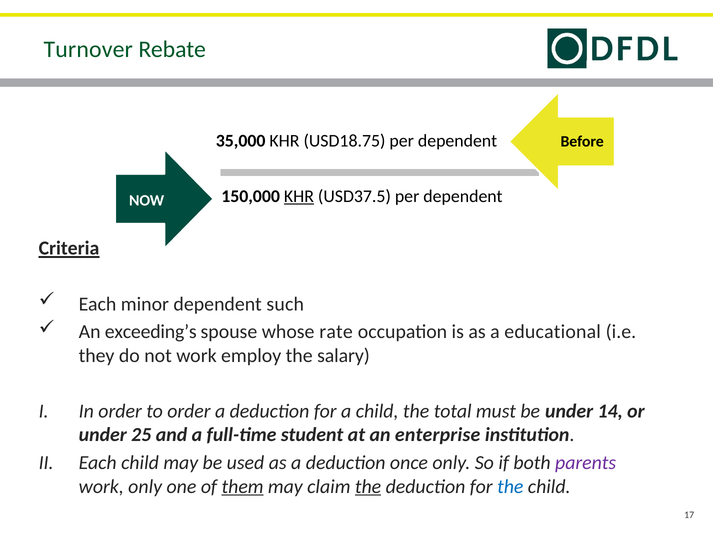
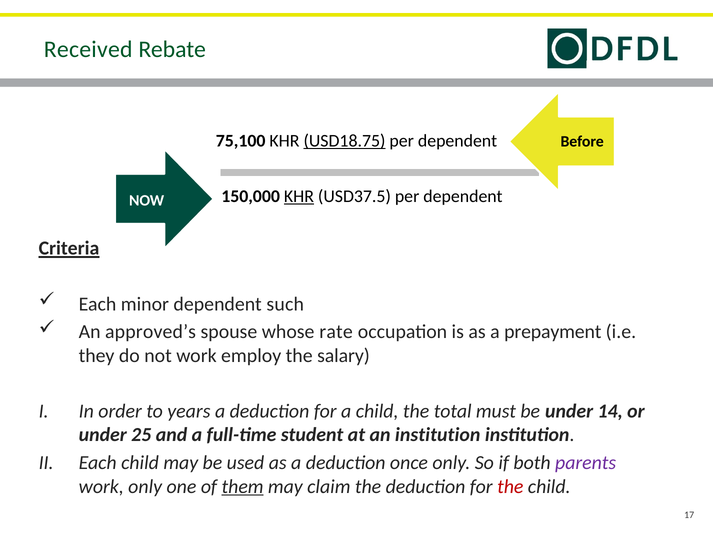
Turnover: Turnover -> Received
35,000: 35,000 -> 75,100
USD18.75 underline: none -> present
exceeding’s: exceeding’s -> approved’s
educational: educational -> prepayment
to order: order -> years
an enterprise: enterprise -> institution
the at (368, 486) underline: present -> none
the at (510, 486) colour: blue -> red
